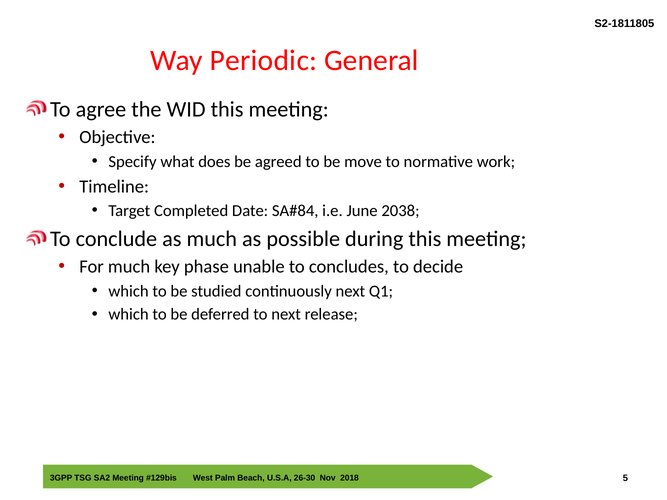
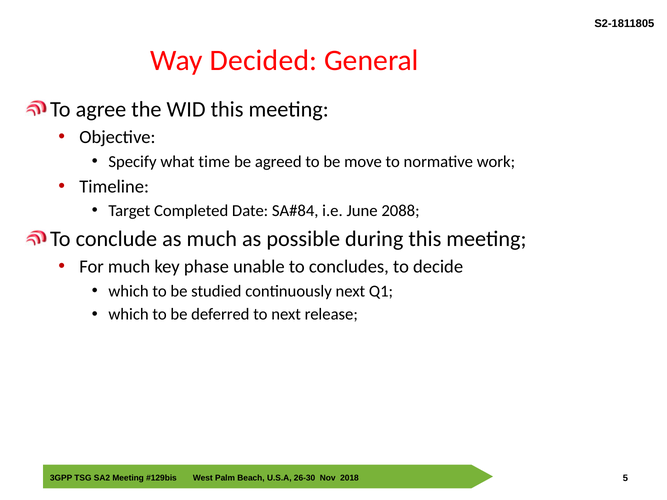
Periodic: Periodic -> Decided
does: does -> time
2038: 2038 -> 2088
